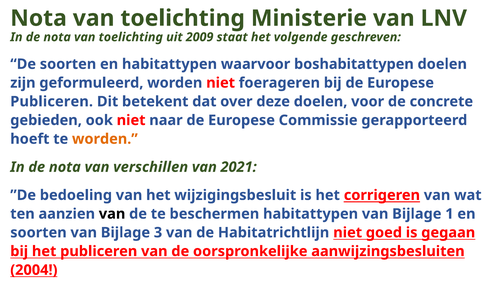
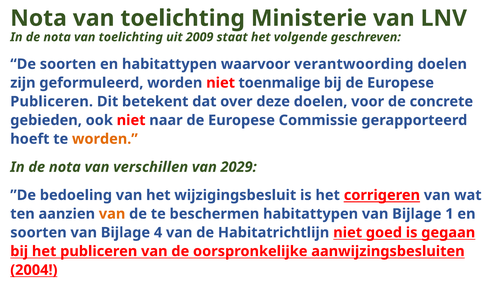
boshabitattypen: boshabitattypen -> verantwoording
foerageren: foerageren -> toenmalige
2021: 2021 -> 2029
van at (112, 214) colour: black -> orange
3: 3 -> 4
